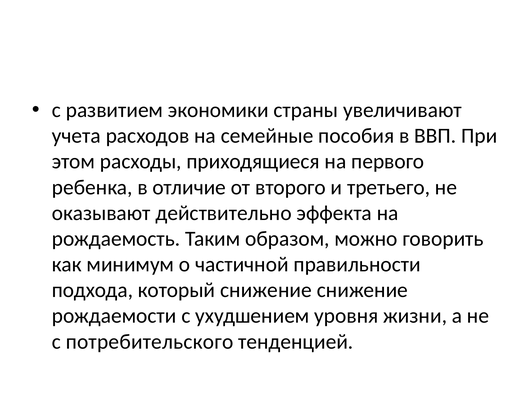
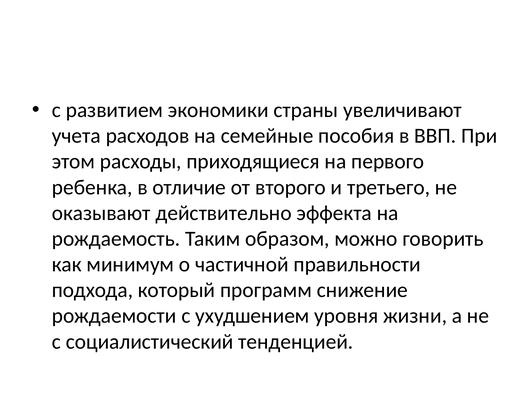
который снижение: снижение -> программ
потребительского: потребительского -> социалистический
